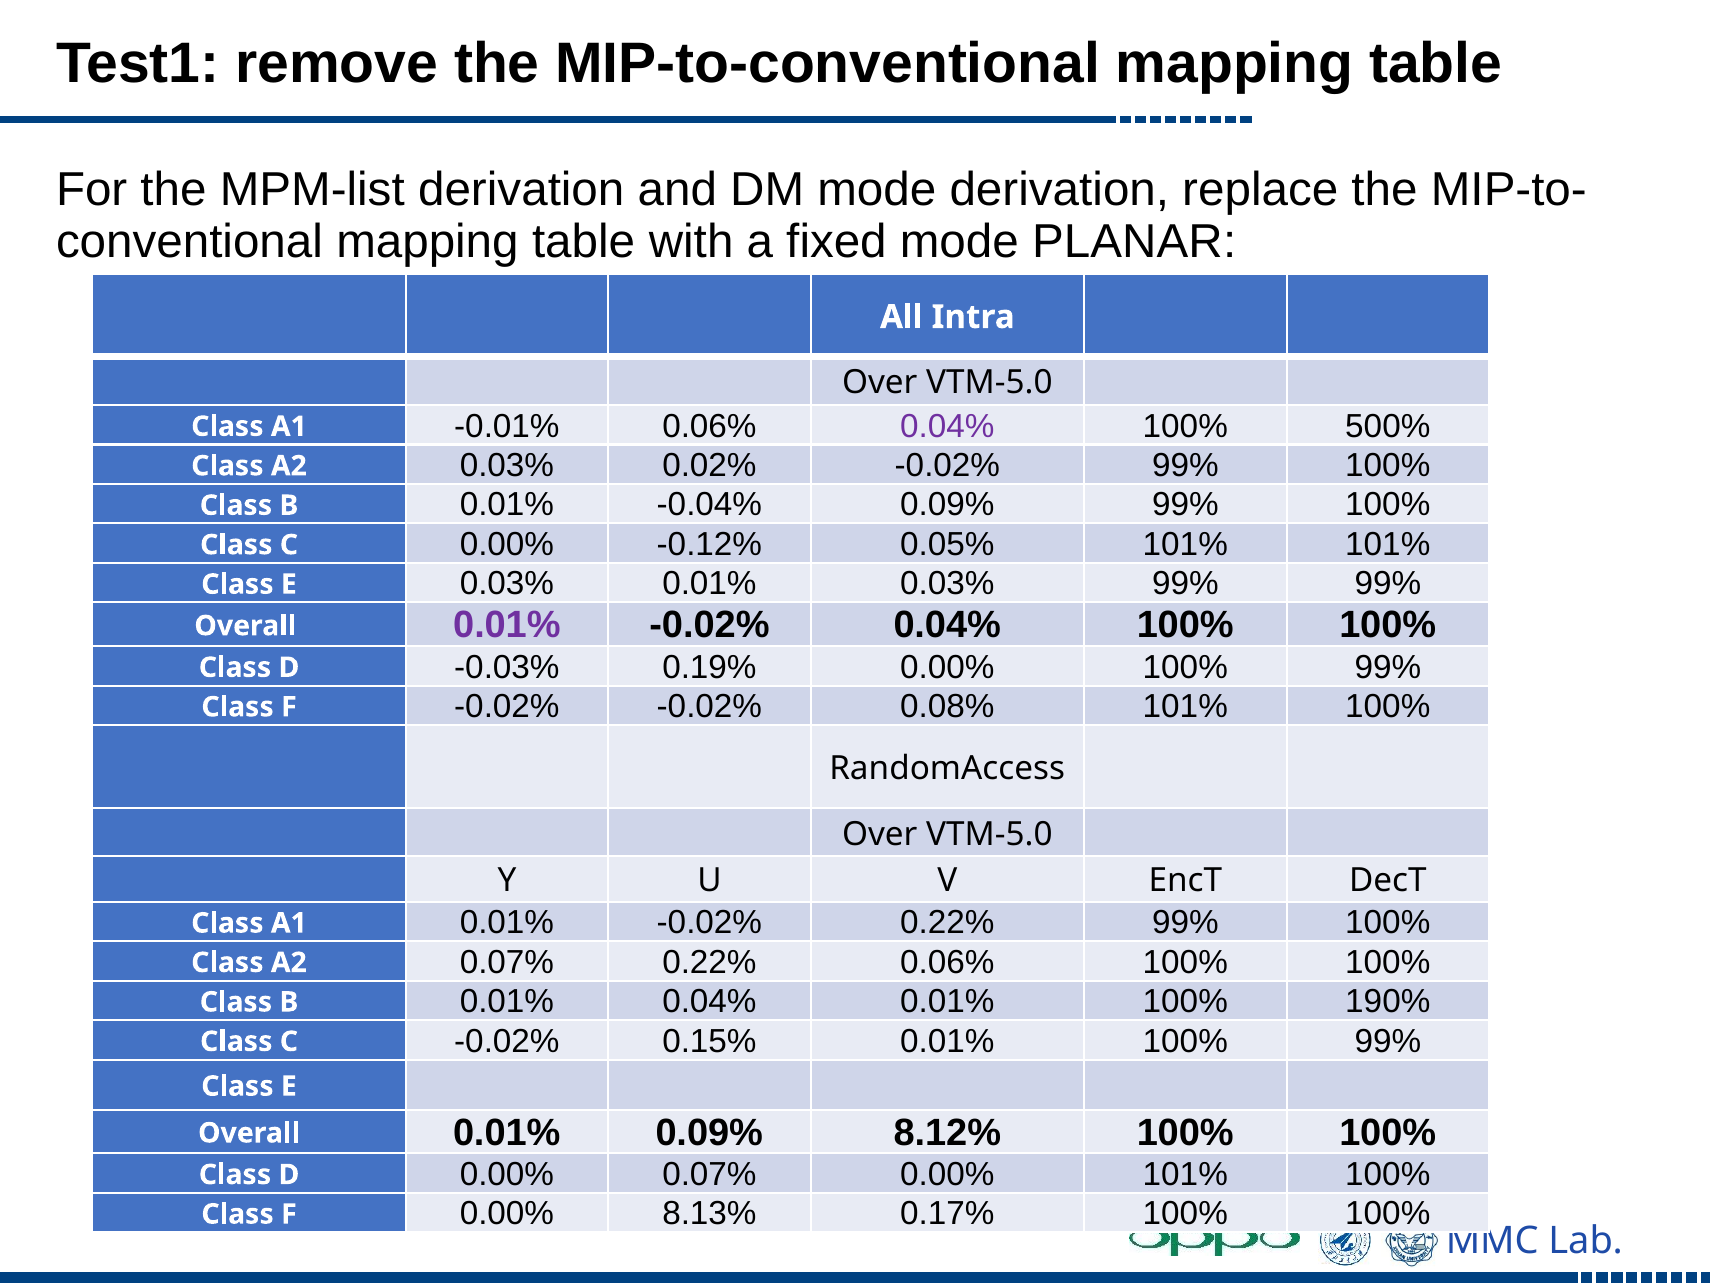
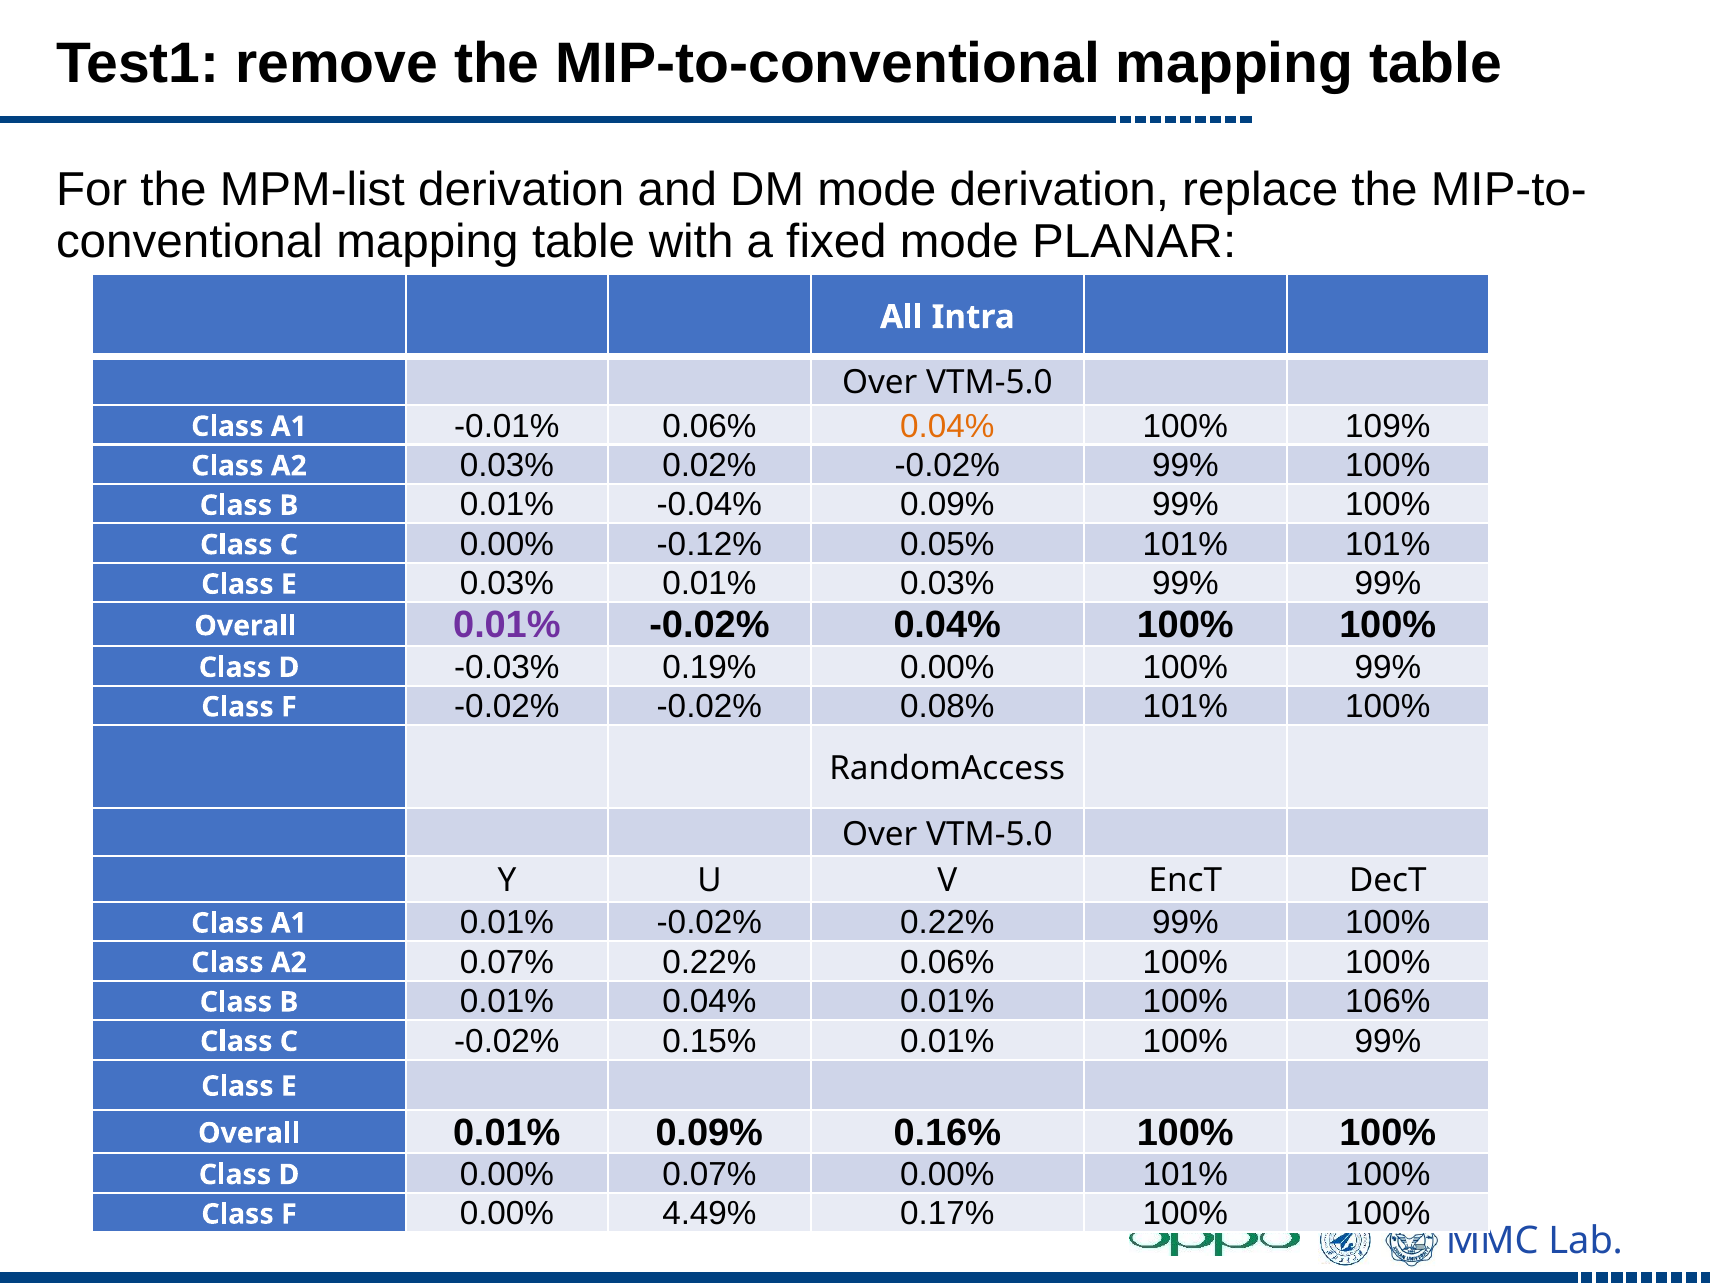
0.04% at (947, 426) colour: purple -> orange
500%: 500% -> 109%
190%: 190% -> 106%
8.12%: 8.12% -> 0.16%
8.13%: 8.13% -> 4.49%
